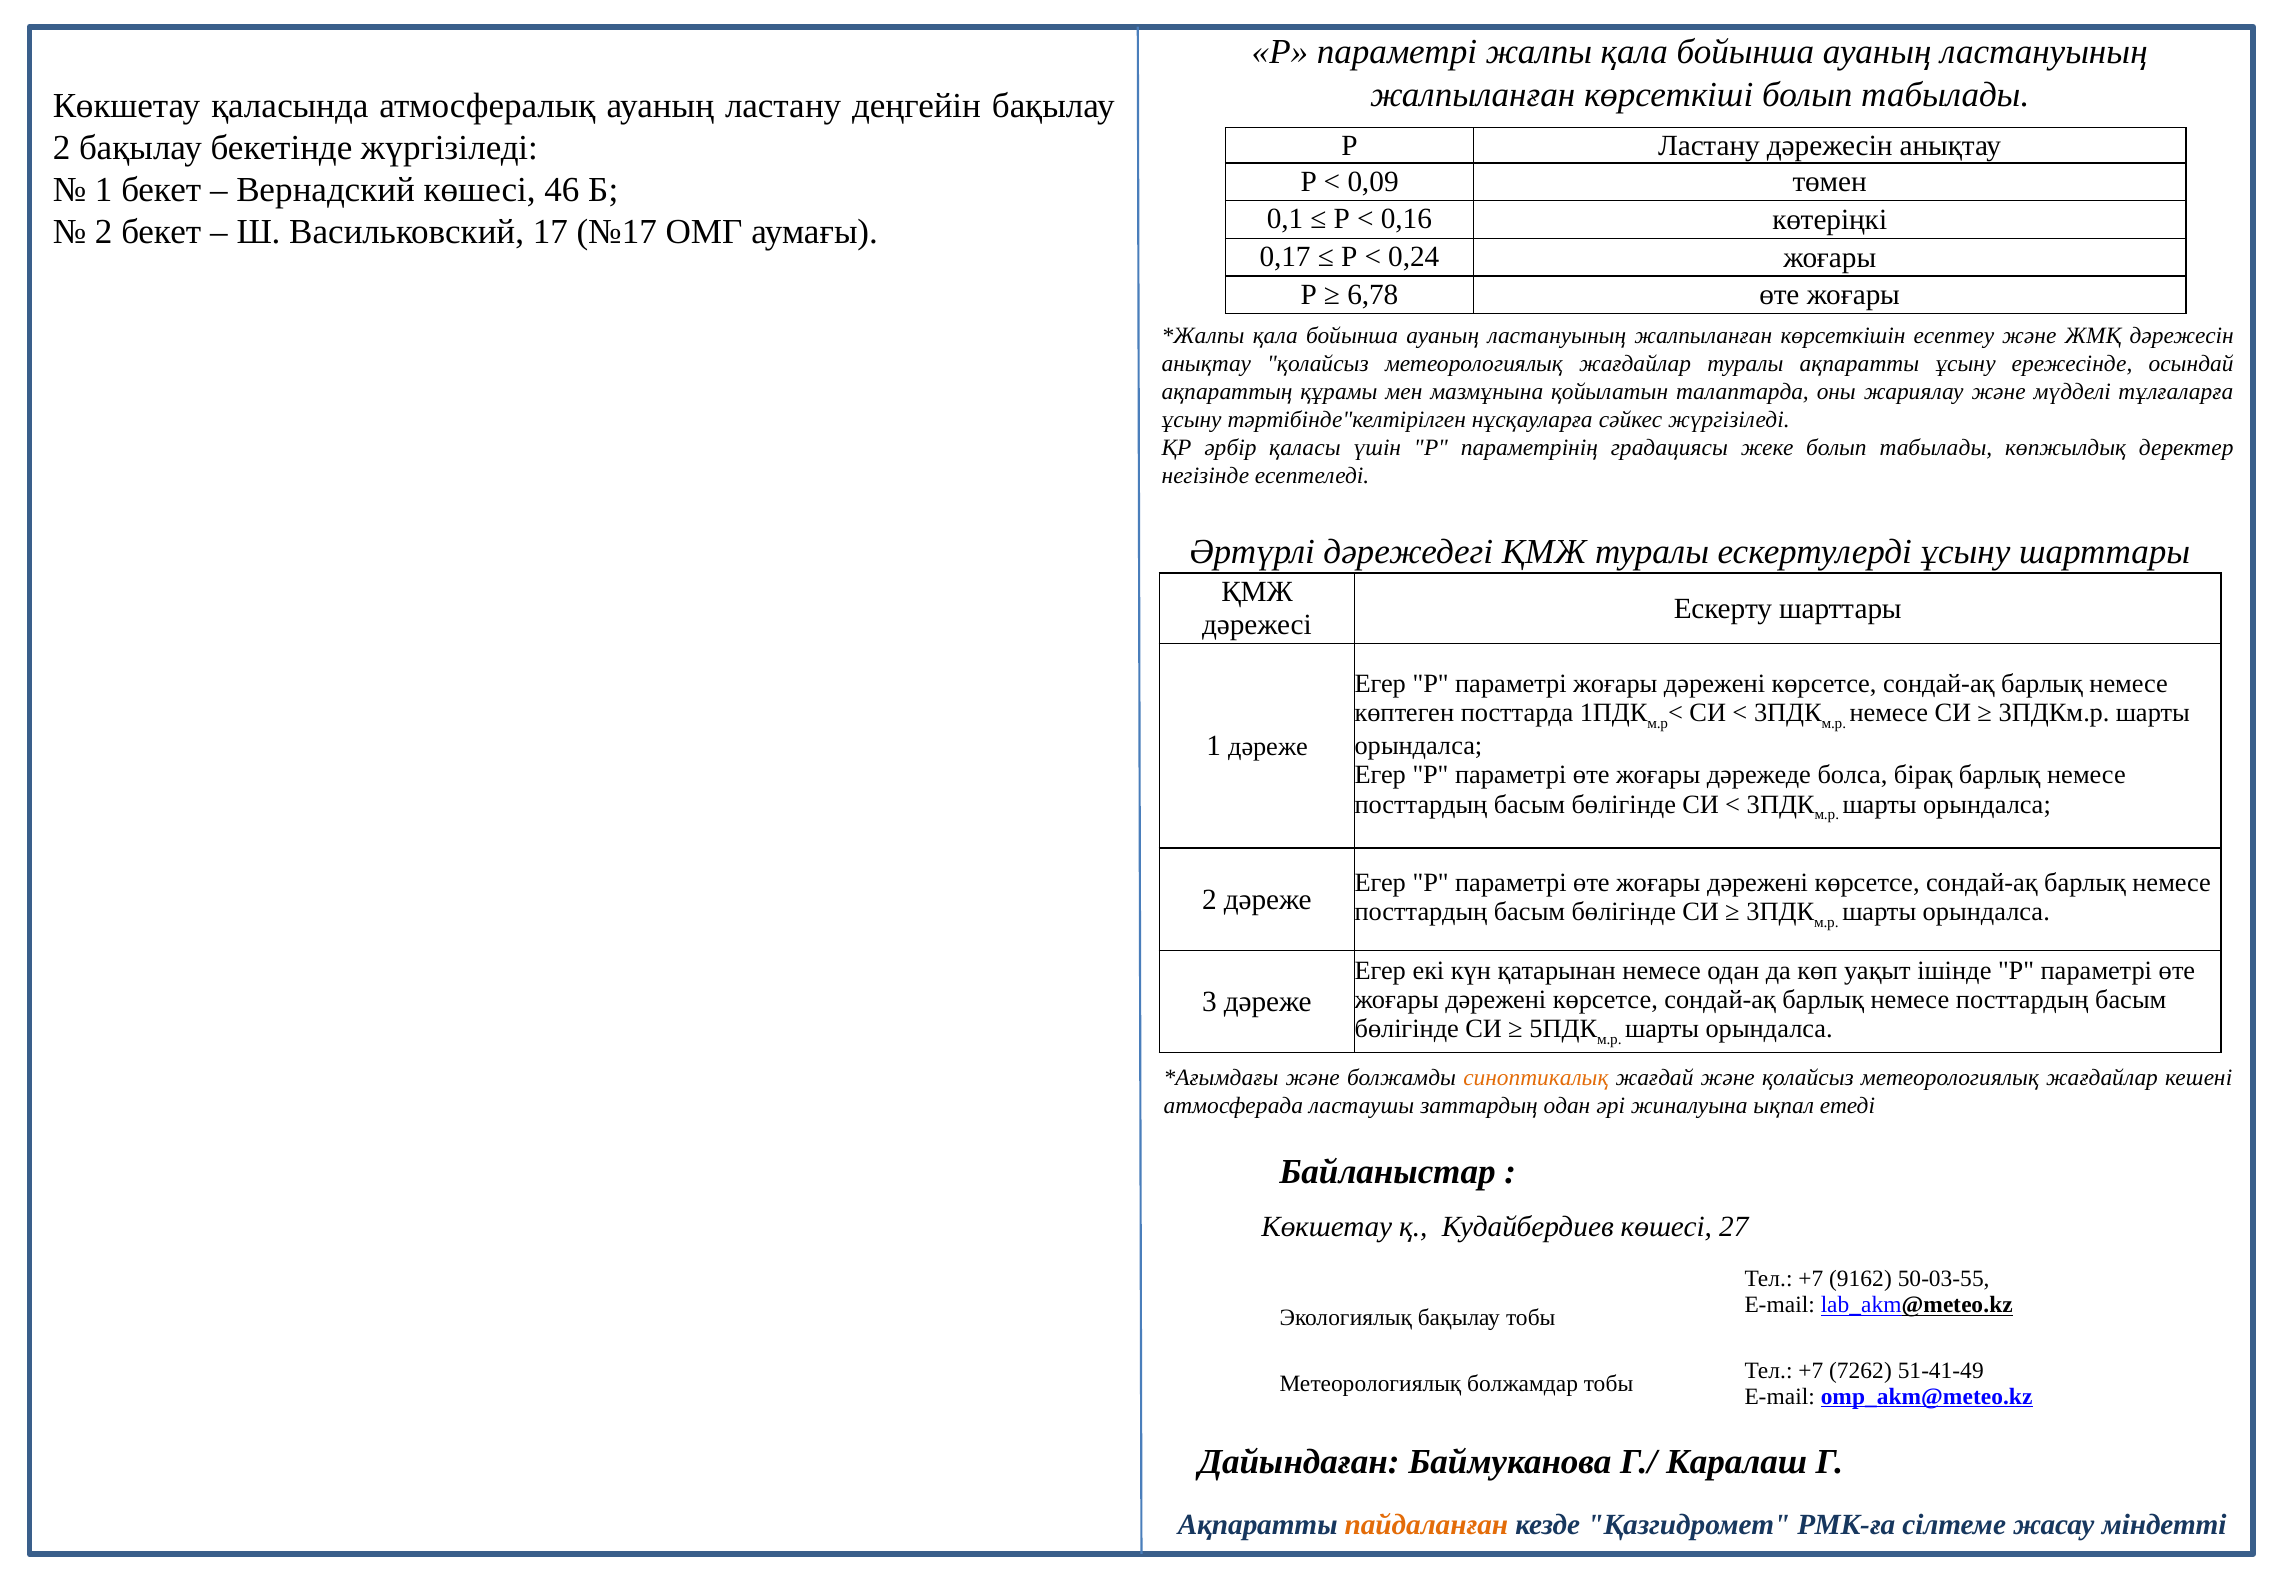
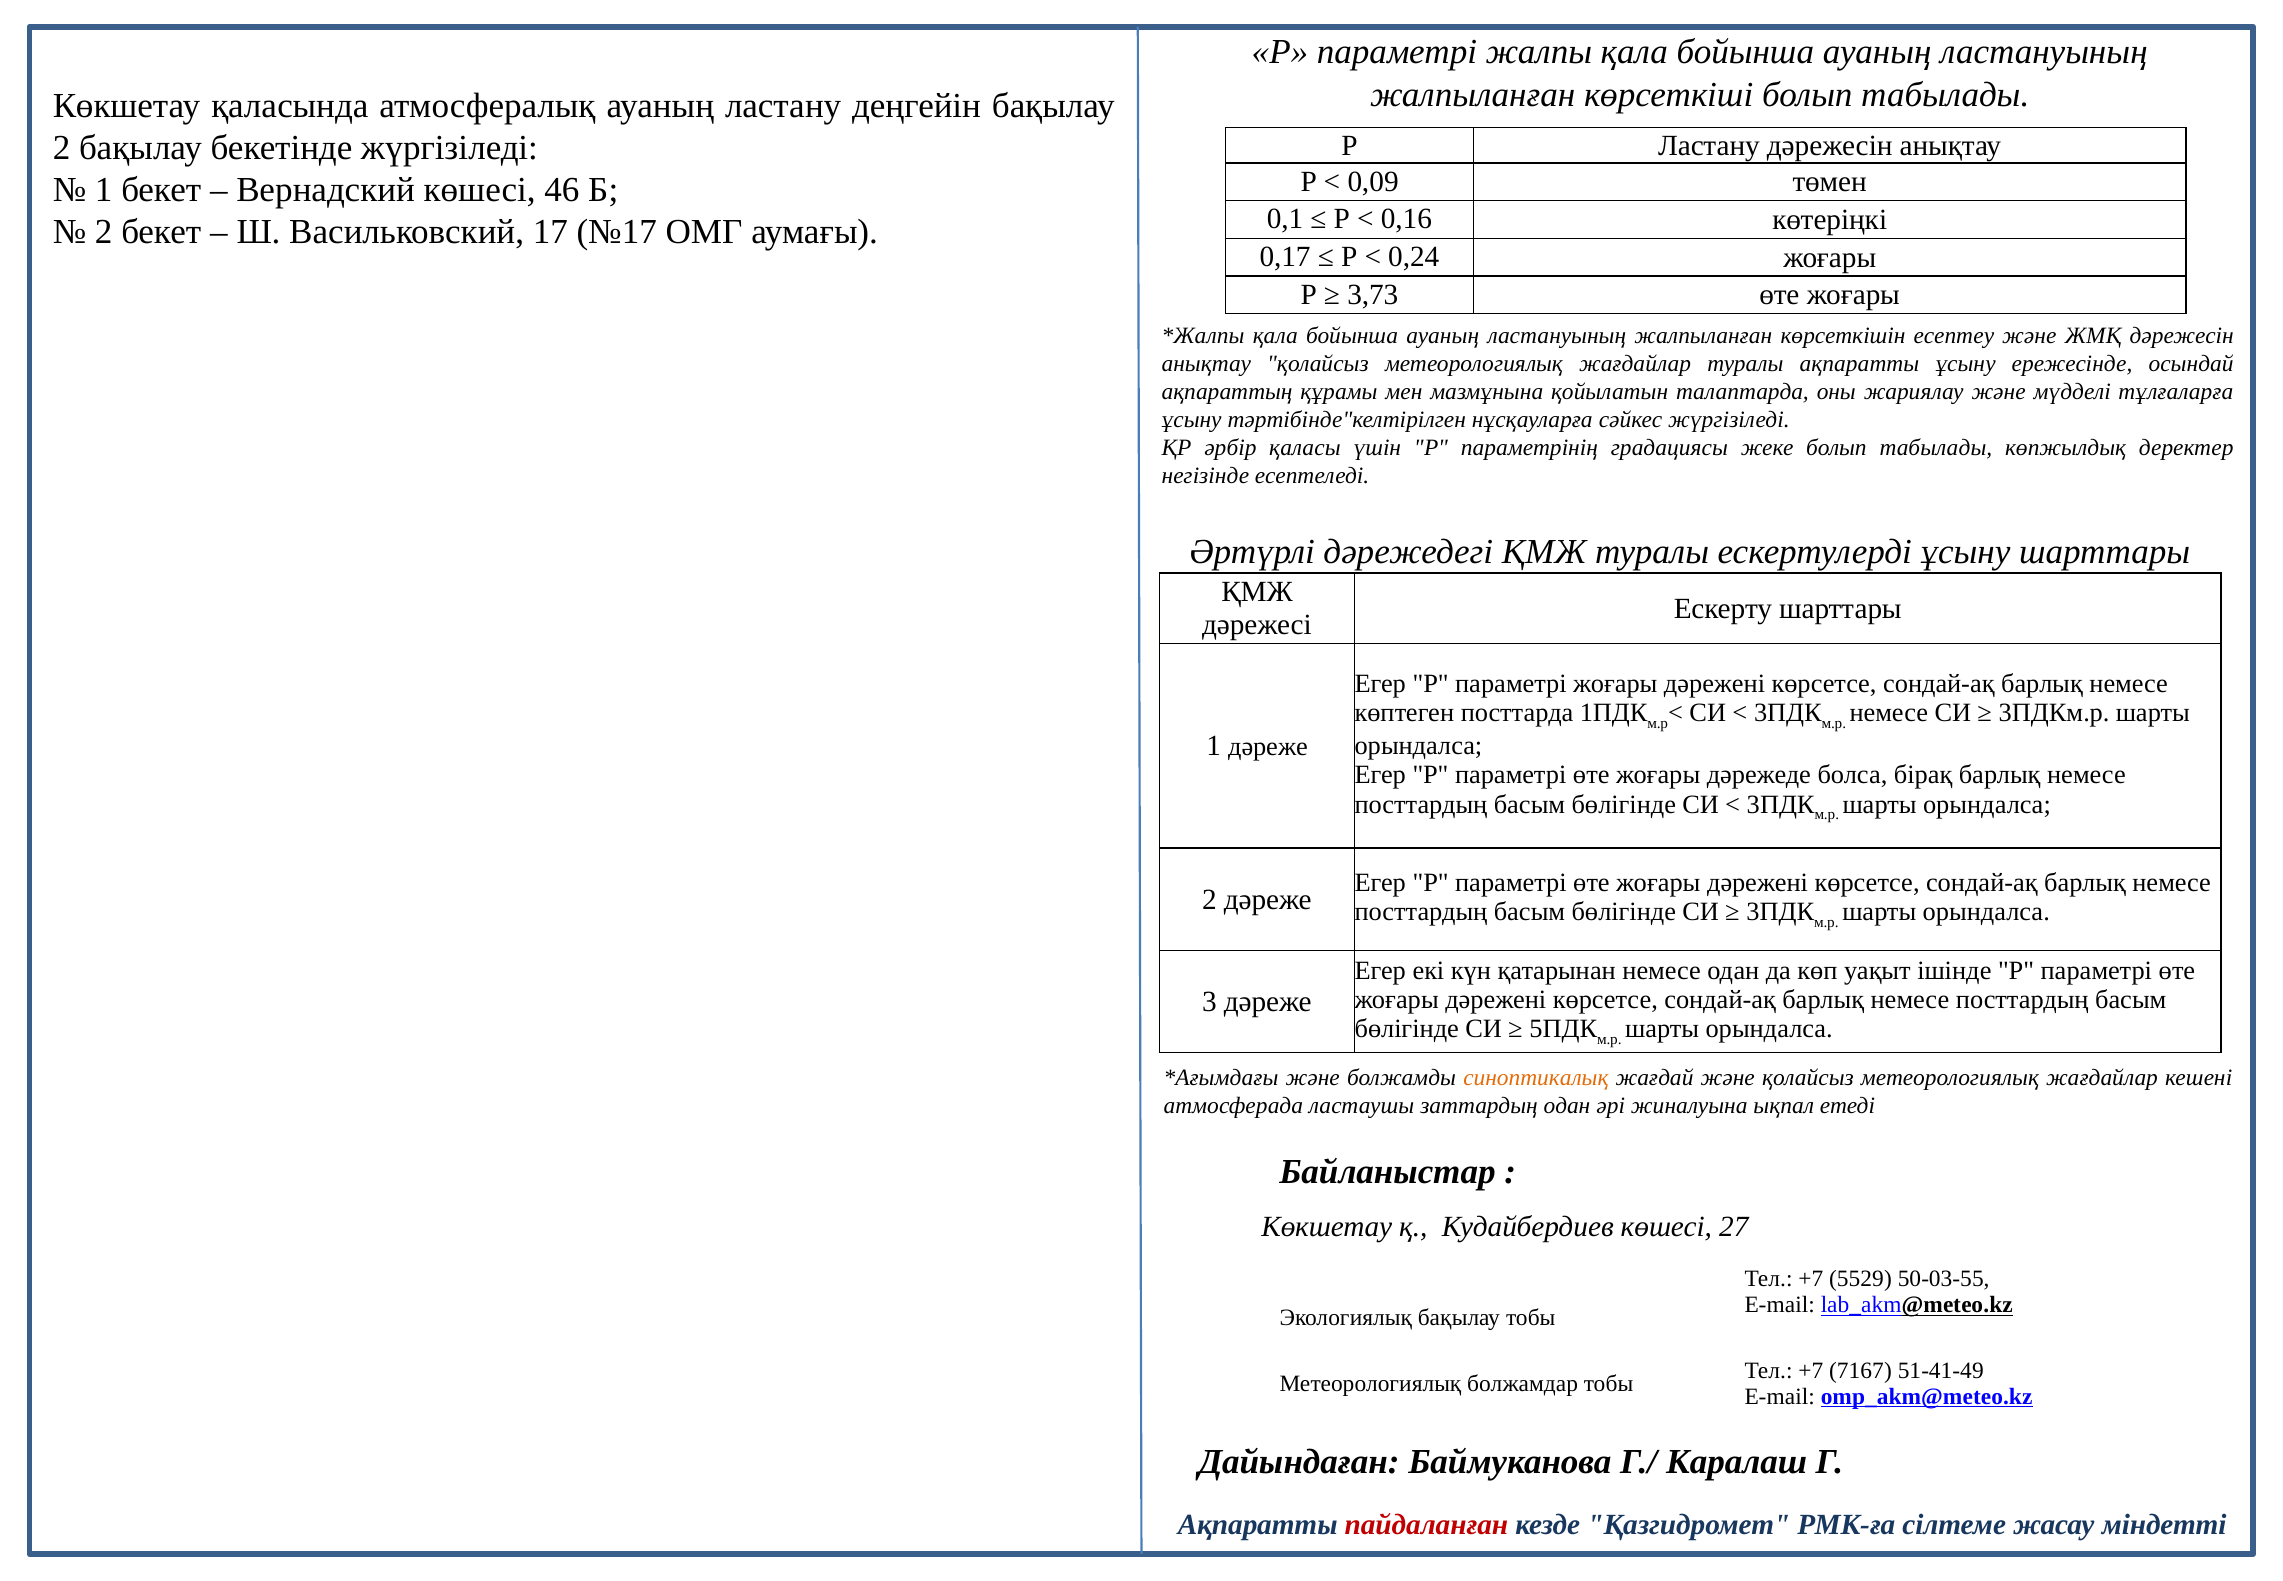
6,78: 6,78 -> 3,73
9162: 9162 -> 5529
7262: 7262 -> 7167
пайдаланған colour: orange -> red
